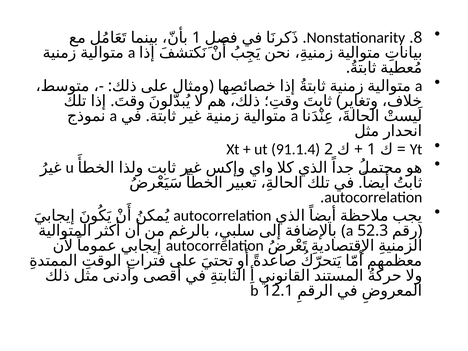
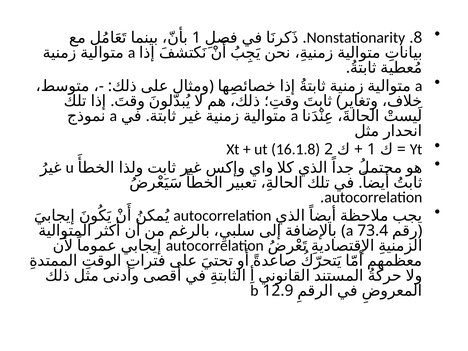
91.1.4: 91.1.4 -> 16.1.8
52.3: 52.3 -> 73.4
12.1: 12.1 -> 12.9
